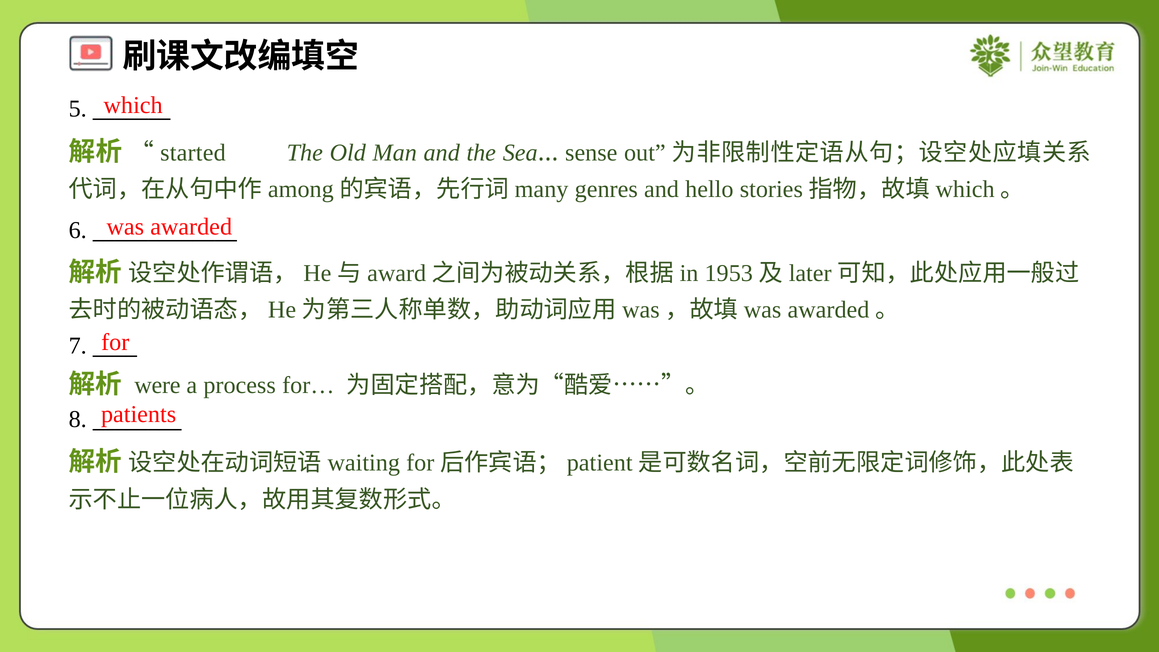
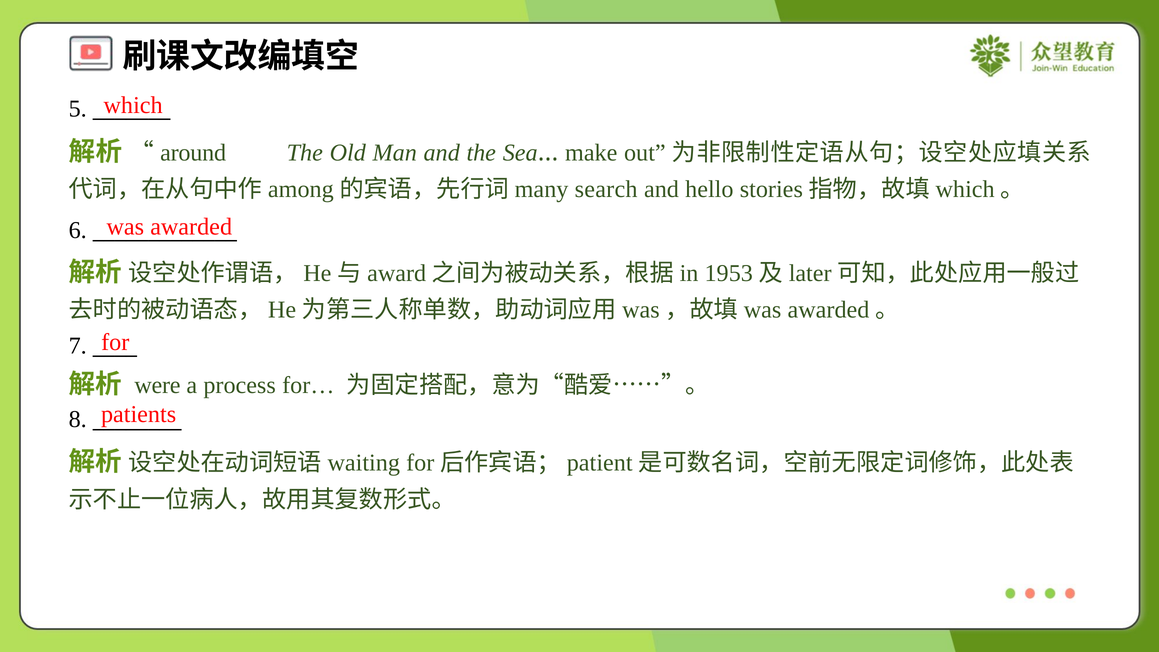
started: started -> around
sense: sense -> make
genres: genres -> search
